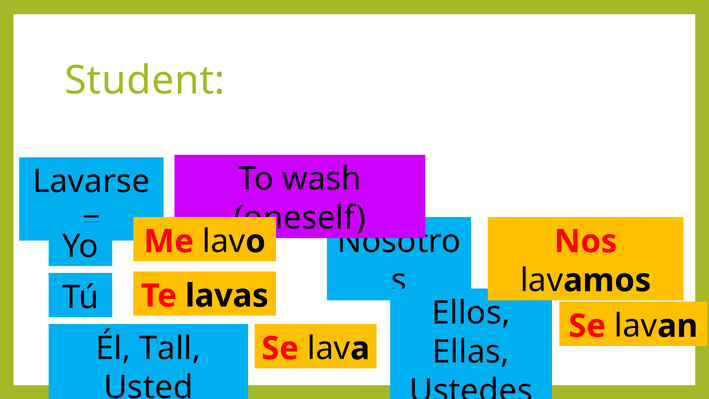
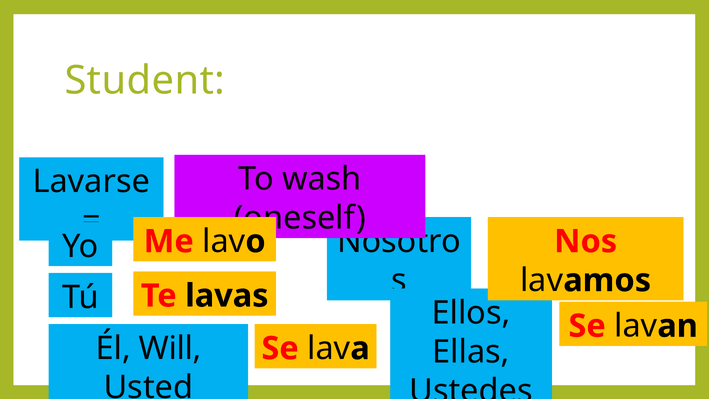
Tall: Tall -> Will
